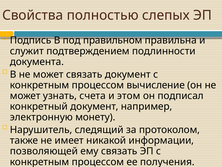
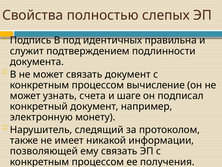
правильном: правильном -> идентичных
этом: этом -> шаге
